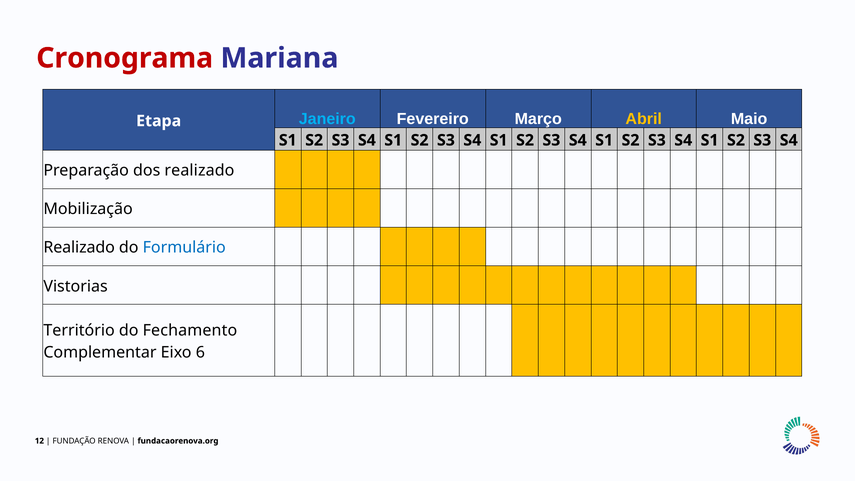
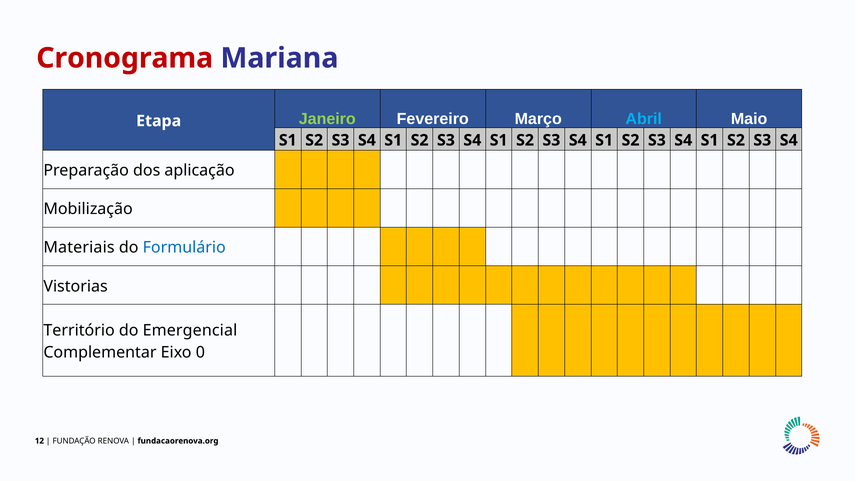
Janeiro colour: light blue -> light green
Abril colour: yellow -> light blue
dos realizado: realizado -> aplicação
Realizado at (79, 248): Realizado -> Materiais
Fechamento: Fechamento -> Emergencial
6: 6 -> 0
